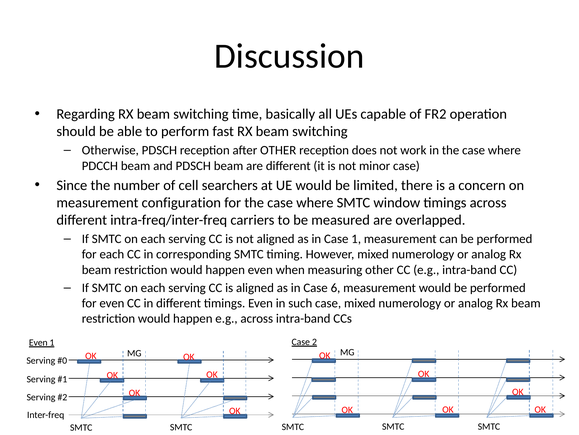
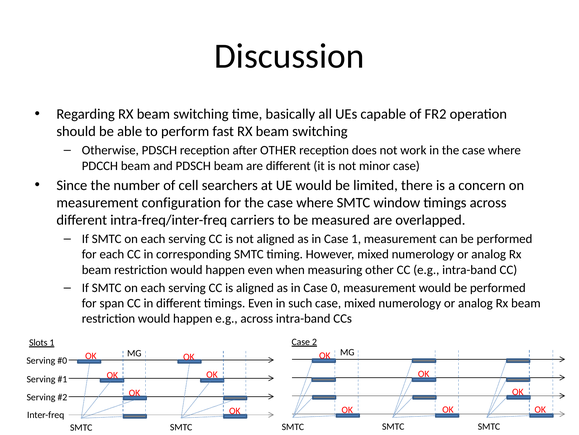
6: 6 -> 0
for even: even -> span
Even at (38, 342): Even -> Slots
